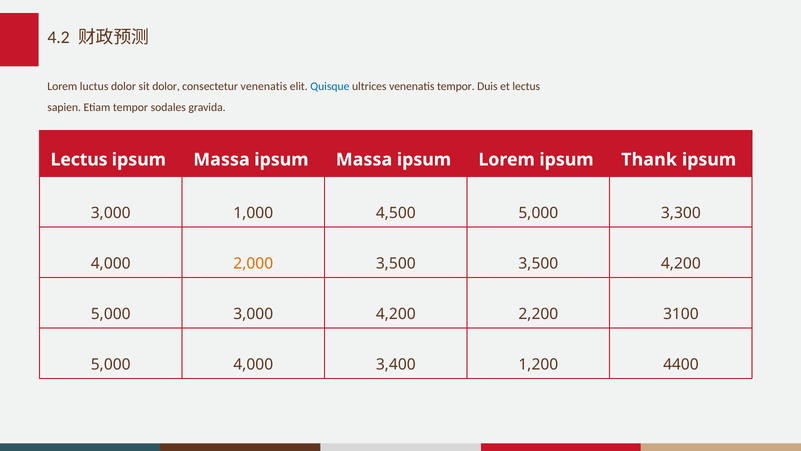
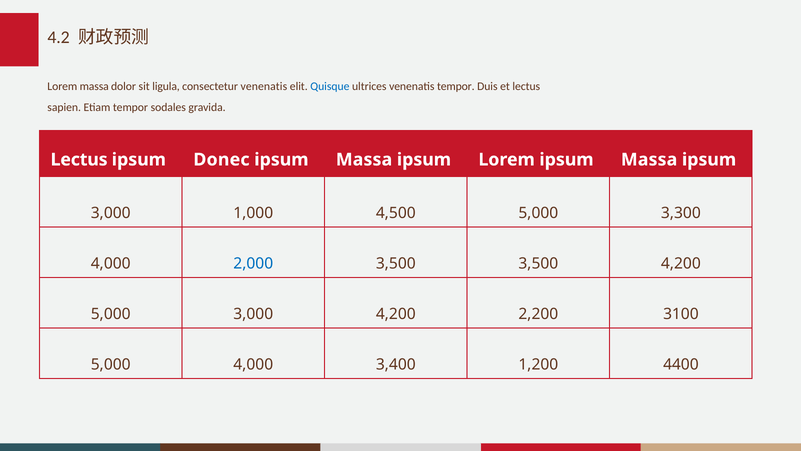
Lorem luctus: luctus -> massa
sit dolor: dolor -> ligula
Massa at (221, 159): Massa -> Donec
Lorem ipsum Thank: Thank -> Massa
2,000 colour: orange -> blue
